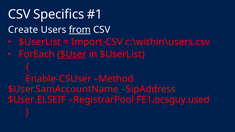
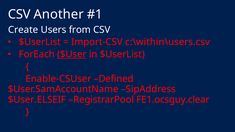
Specifics: Specifics -> Another
from underline: present -> none
Method: Method -> Defined
FE1.ocsguy.used: FE1.ocsguy.used -> FE1.ocsguy.clear
